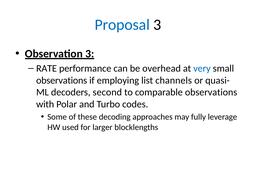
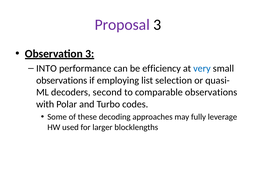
Proposal colour: blue -> purple
RATE: RATE -> INTO
overhead: overhead -> efficiency
channels: channels -> selection
